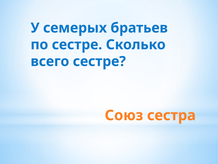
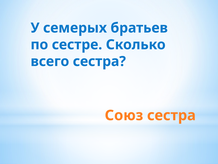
всего сестре: сестре -> сестра
